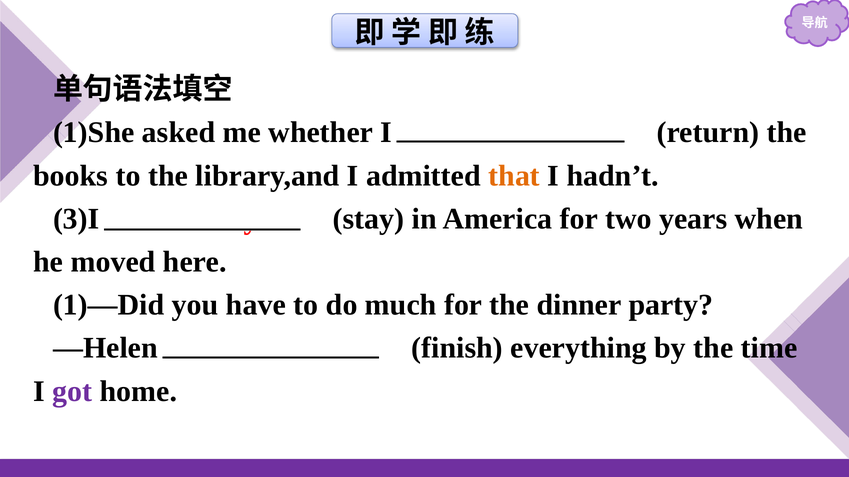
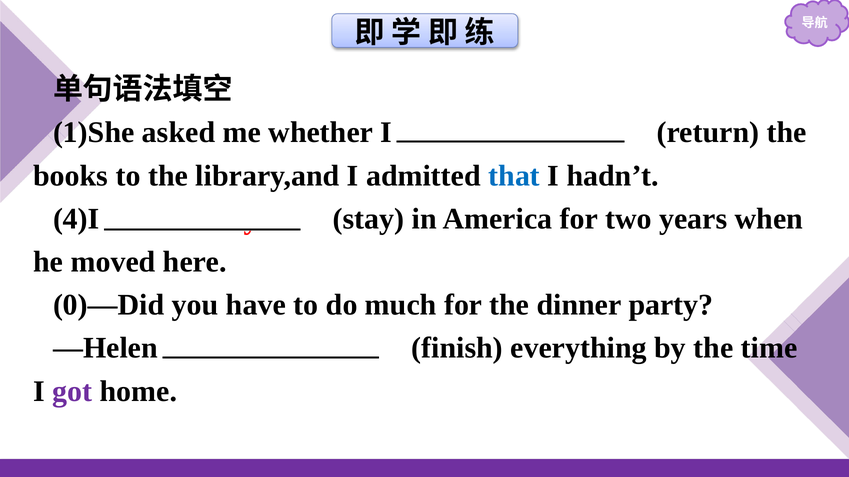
that colour: orange -> blue
3)I: 3)I -> 4)I
1)—Did: 1)—Did -> 0)—Did
